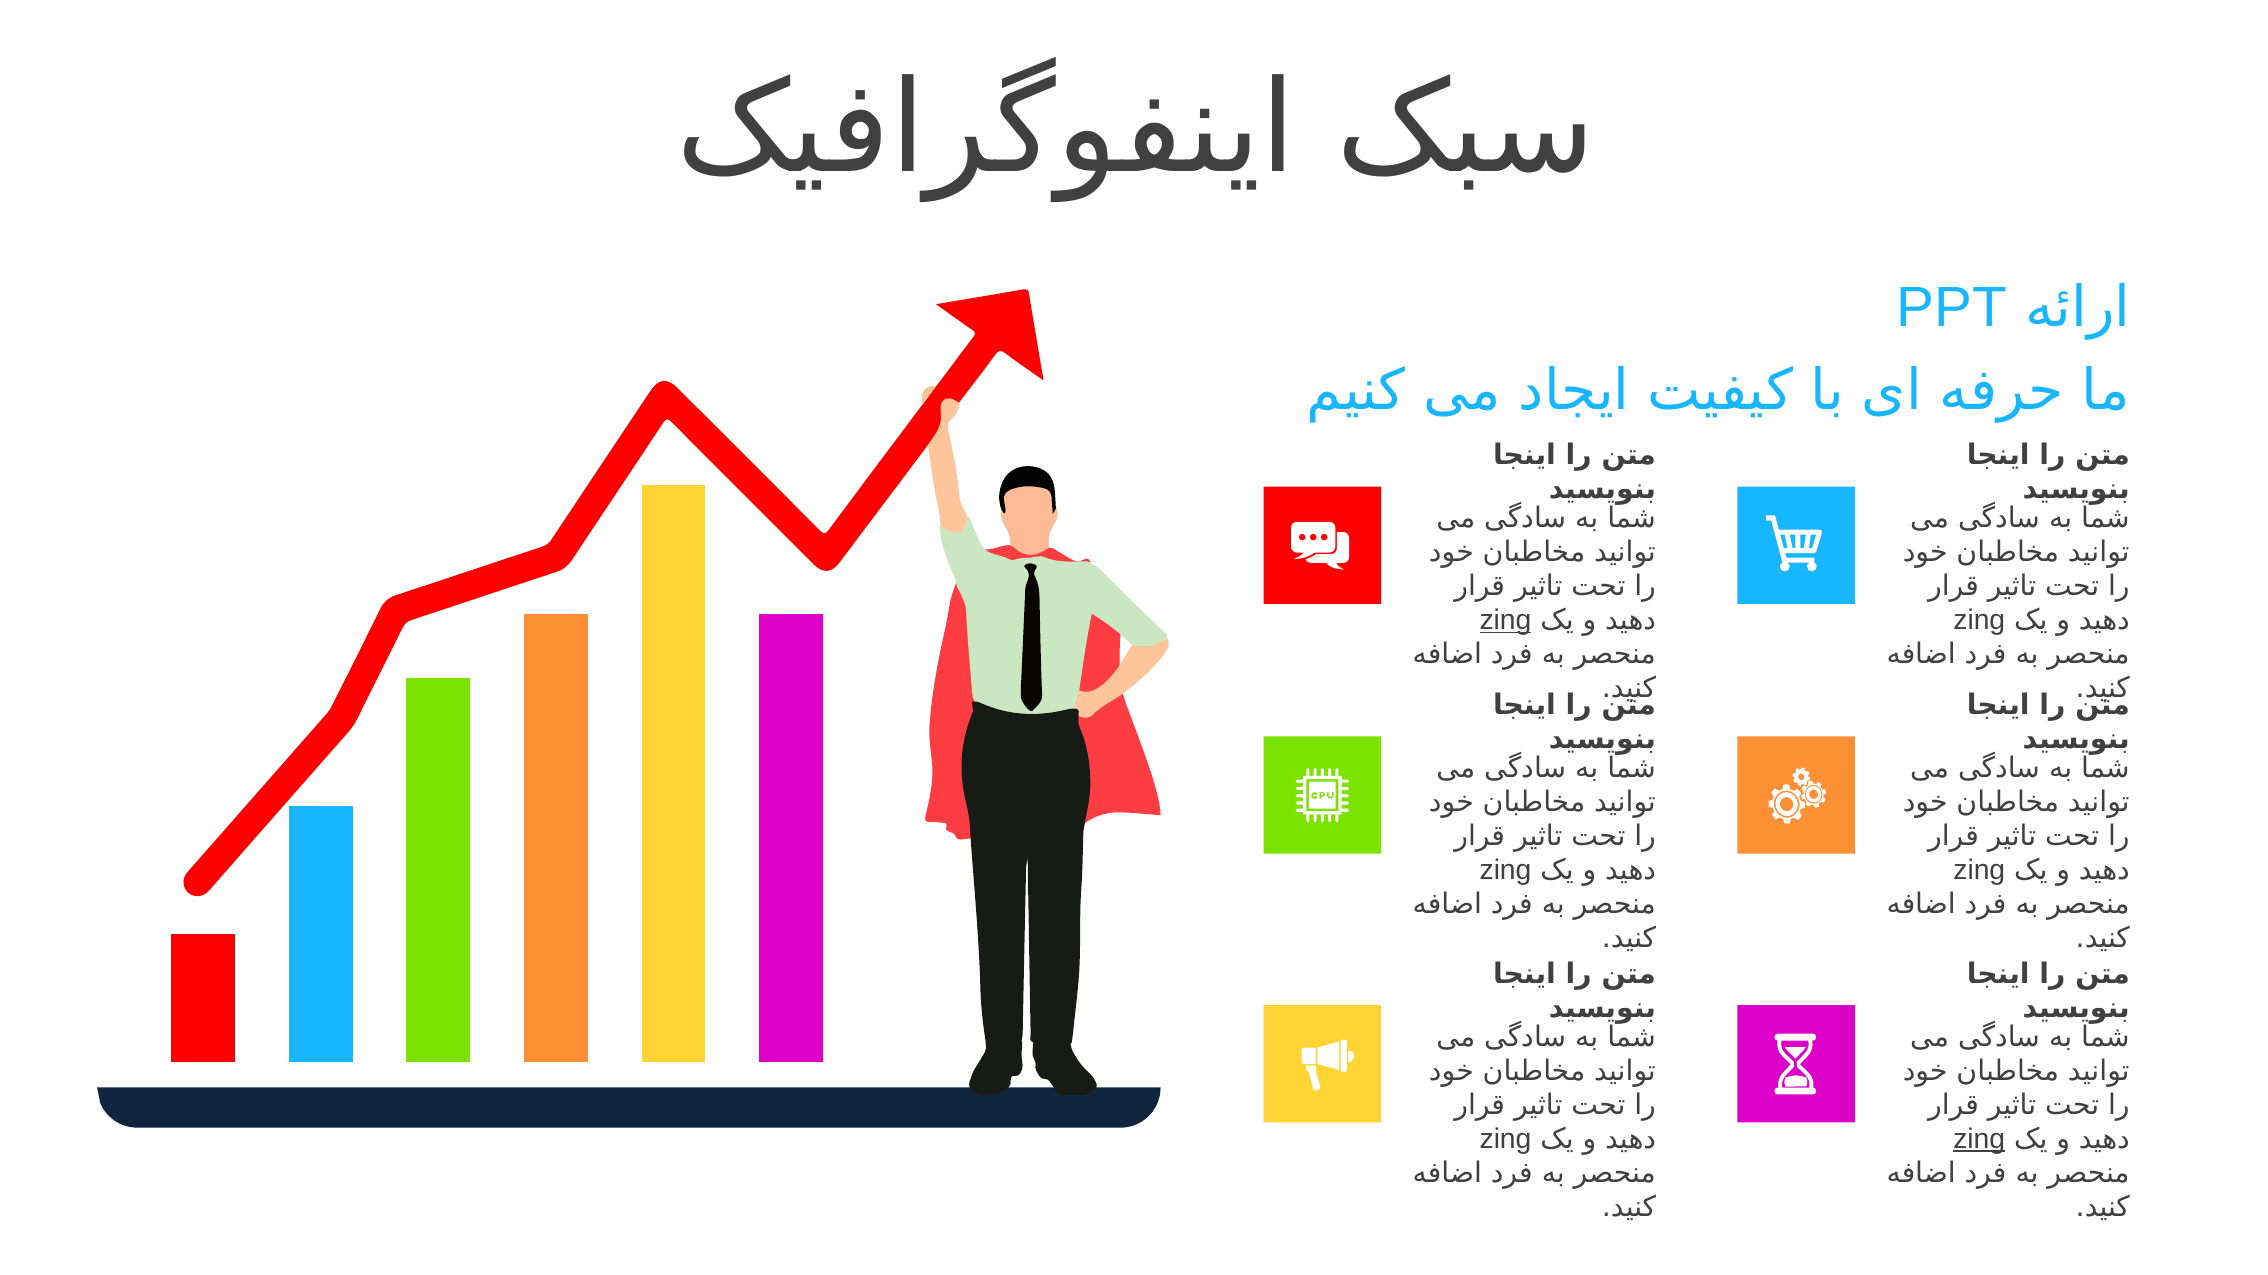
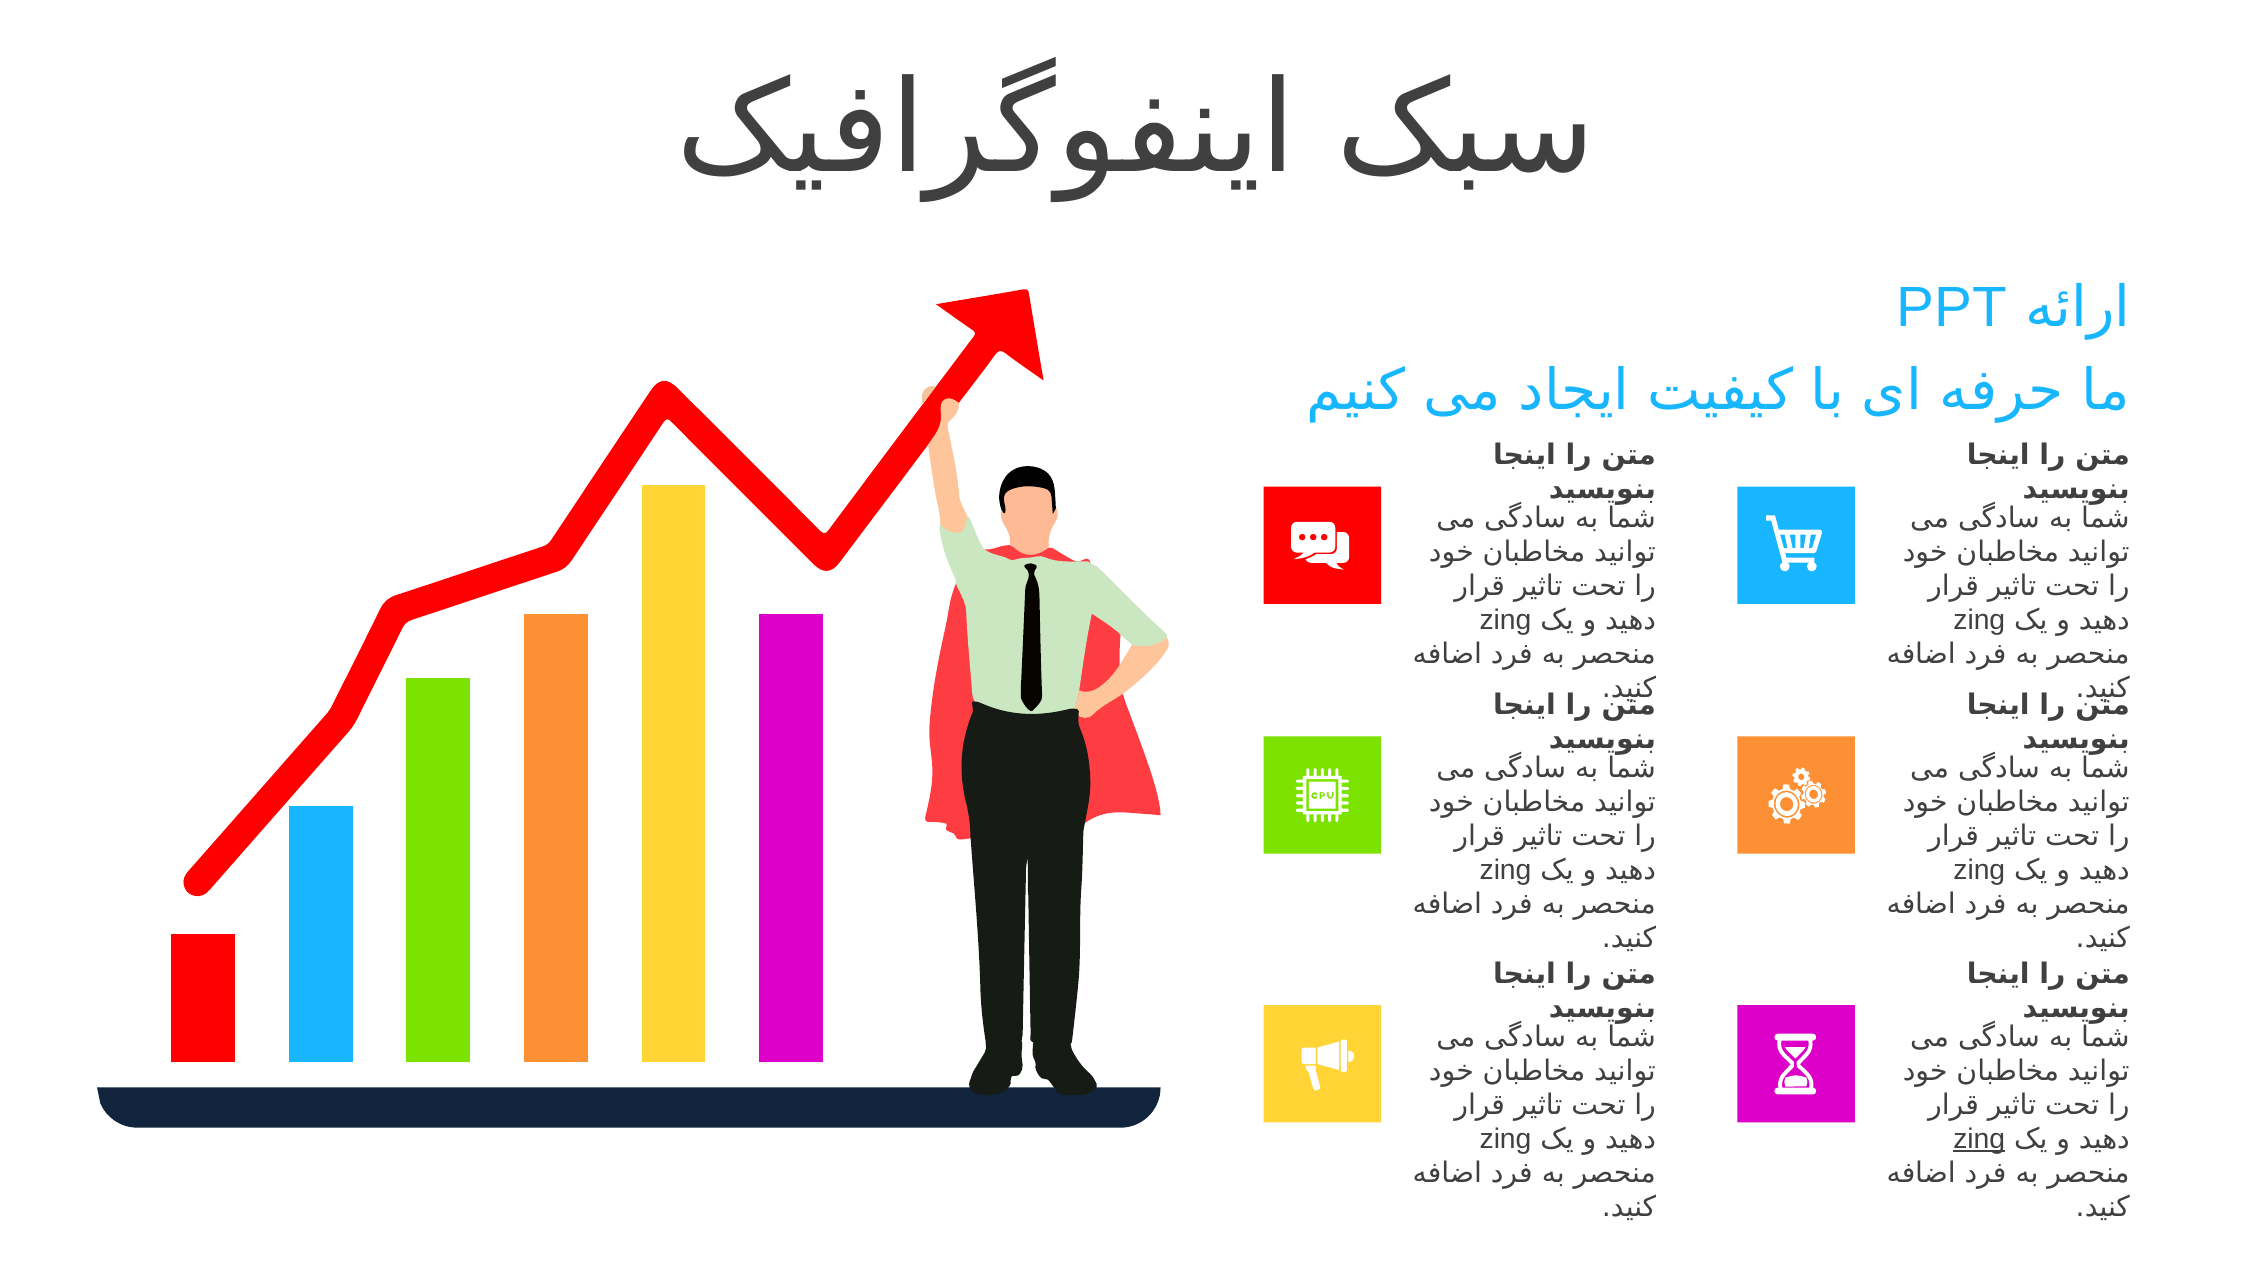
zing at (1505, 621) underline: present -> none
